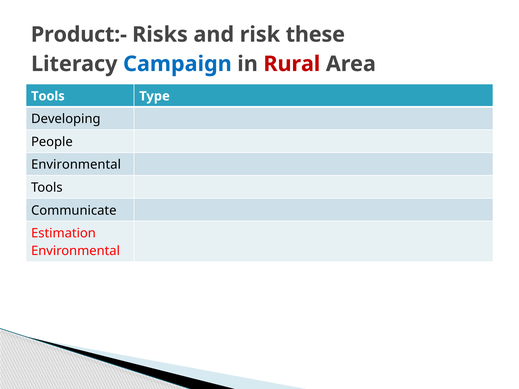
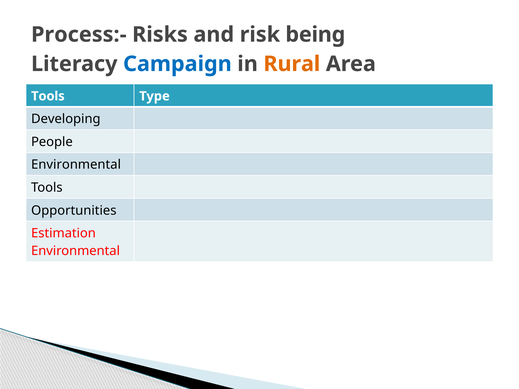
Product:-: Product:- -> Process:-
these: these -> being
Rural colour: red -> orange
Communicate: Communicate -> Opportunities
